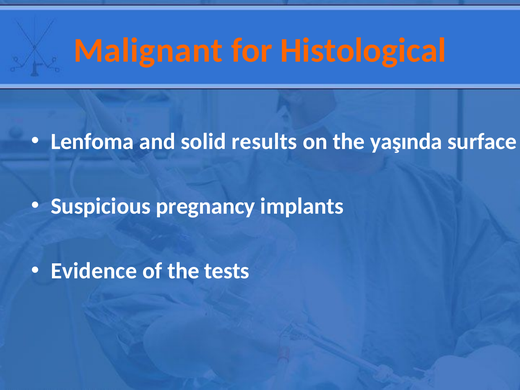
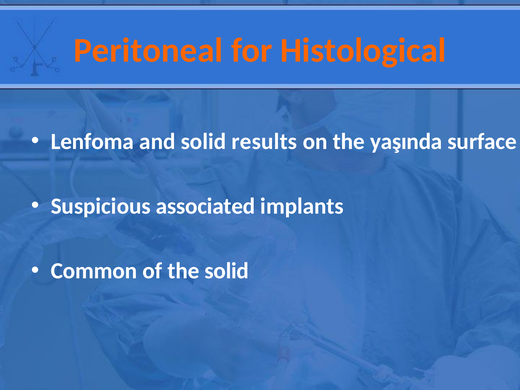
Malignant: Malignant -> Peritoneal
pregnancy: pregnancy -> associated
Evidence: Evidence -> Common
the tests: tests -> solid
